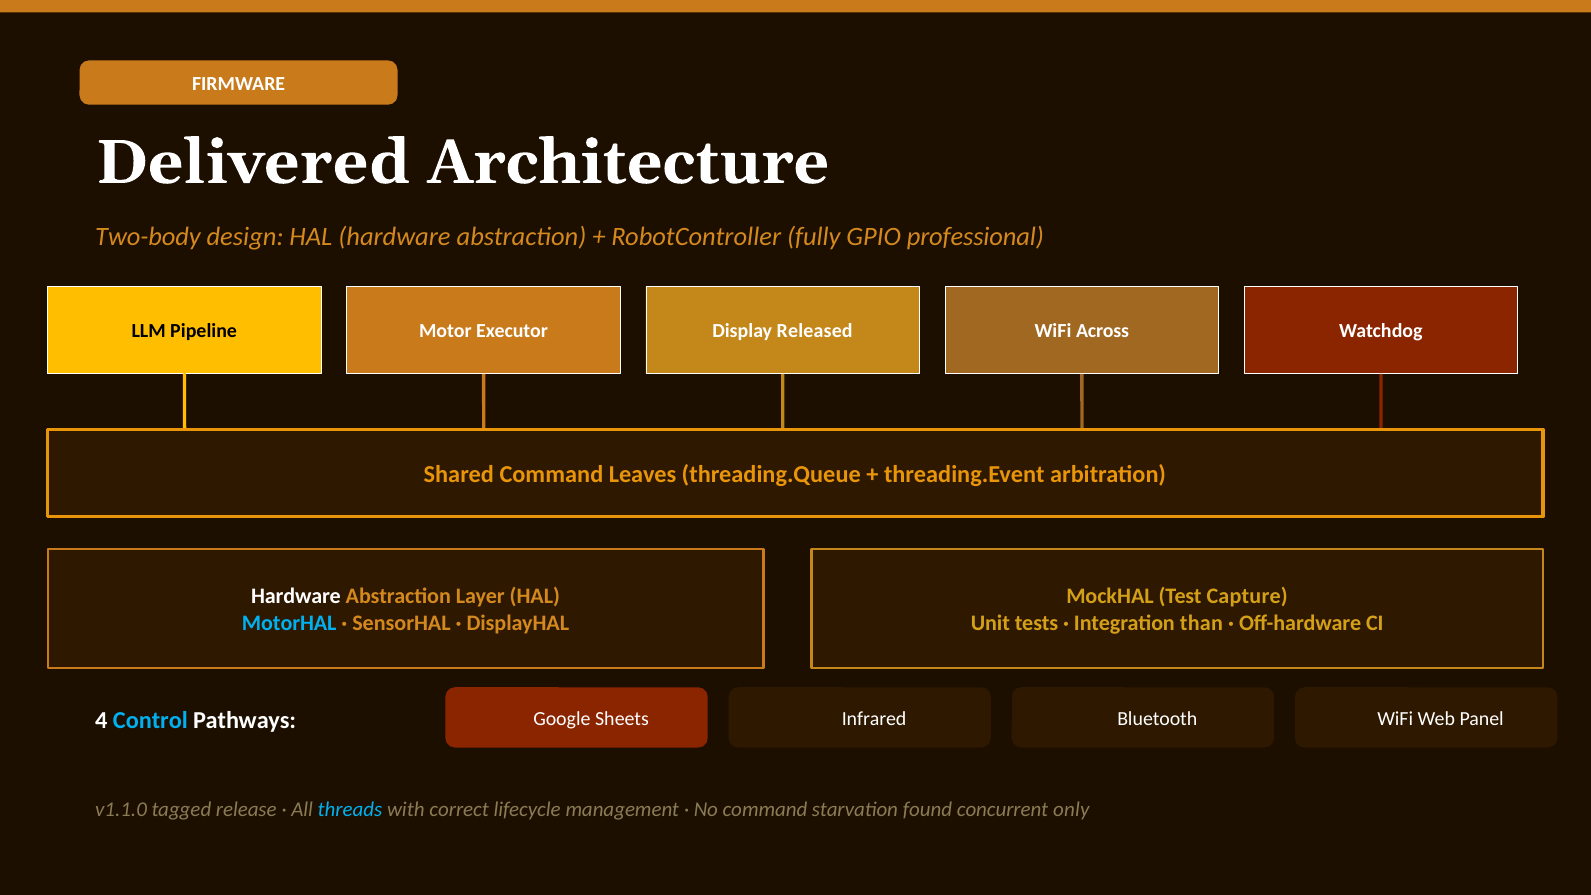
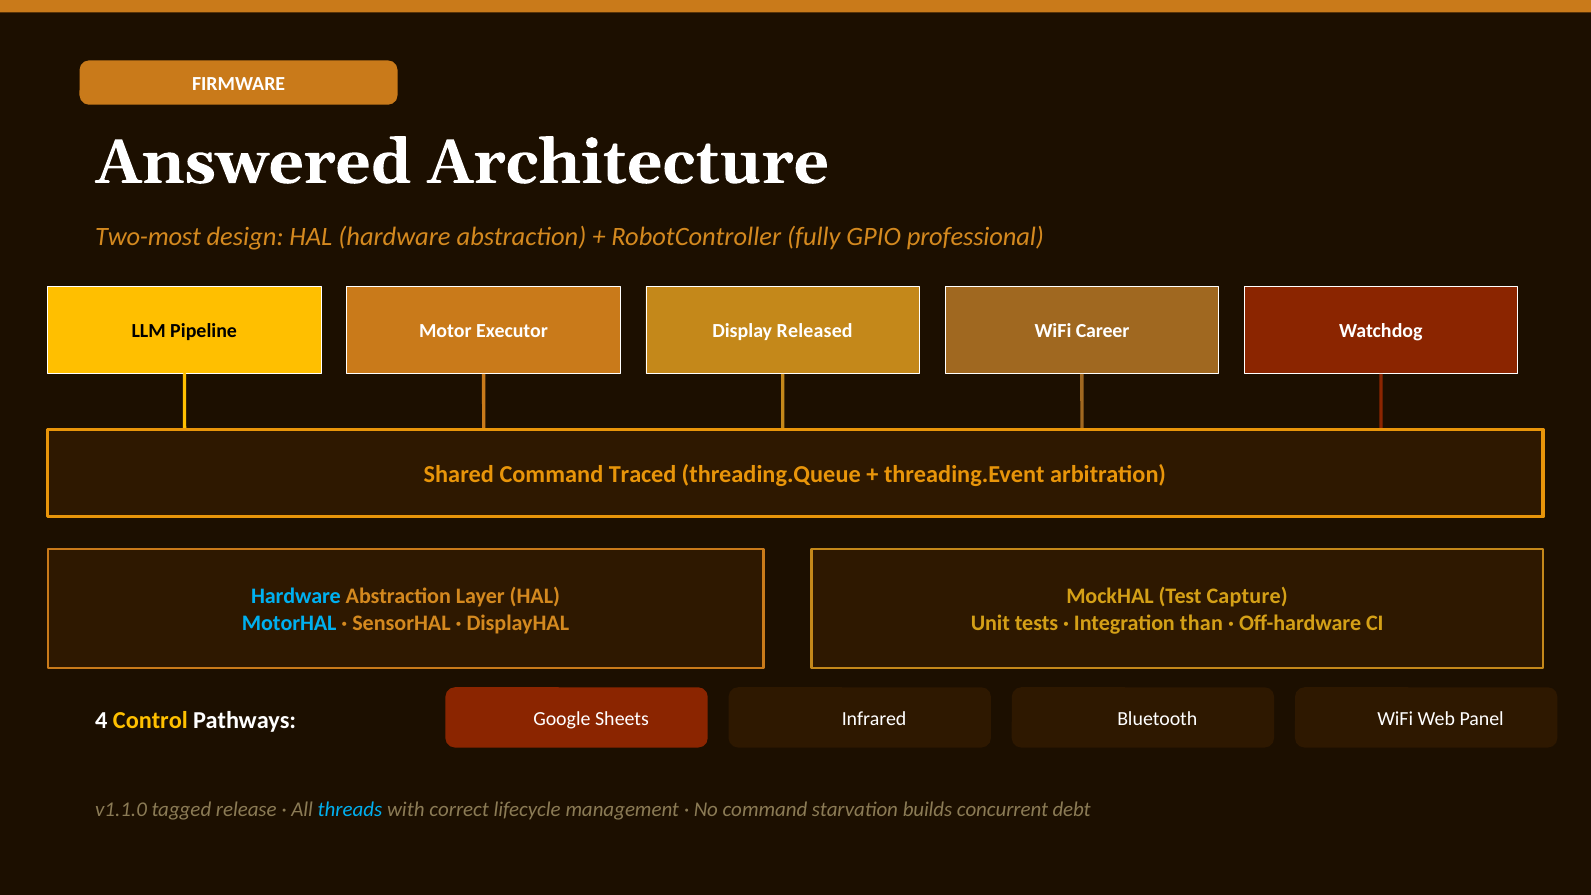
Delivered: Delivered -> Answered
Two-body: Two-body -> Two-most
Across: Across -> Career
Leaves: Leaves -> Traced
Hardware at (296, 597) colour: white -> light blue
Control colour: light blue -> yellow
found: found -> builds
only: only -> debt
